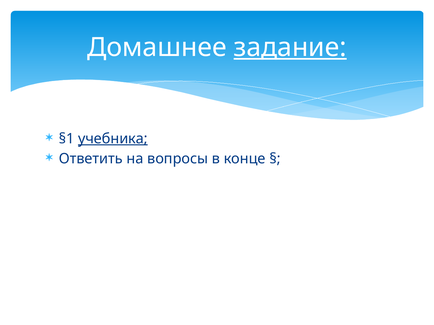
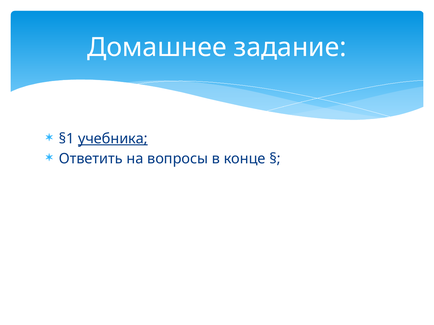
задание underline: present -> none
